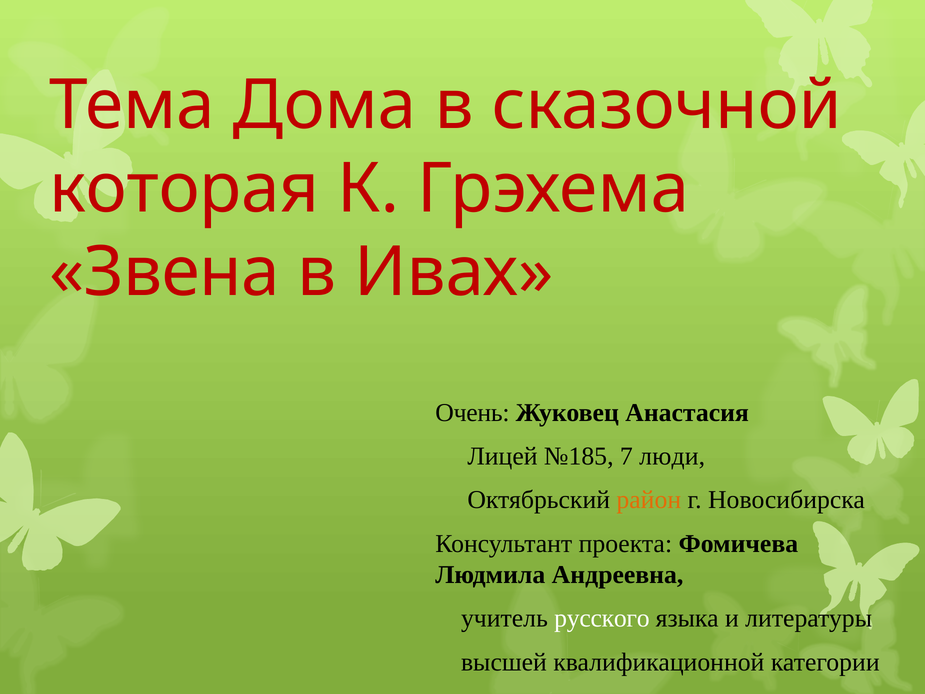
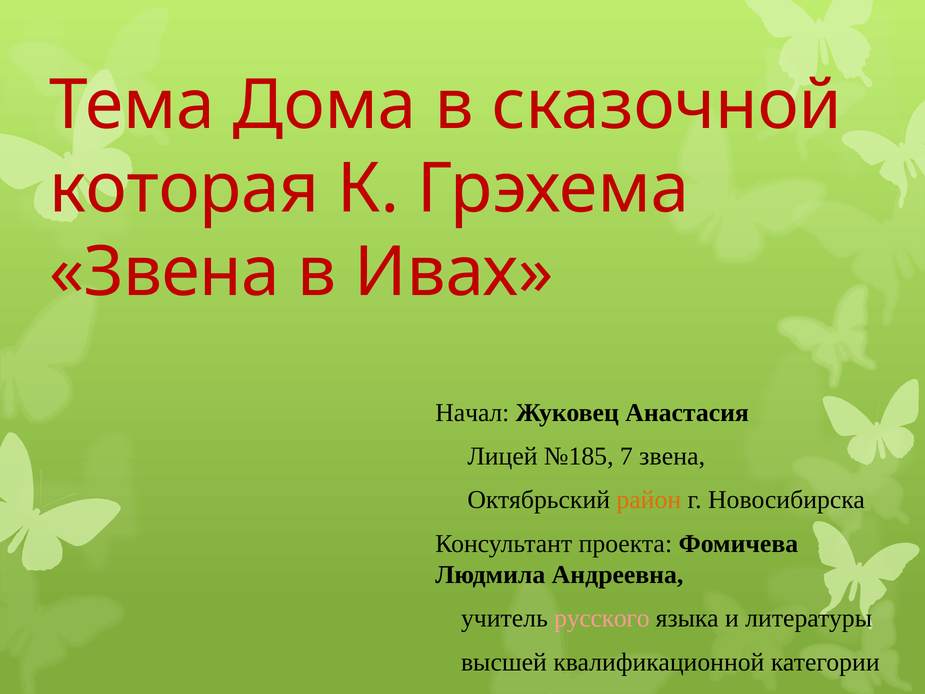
Очень: Очень -> Начал
7 люди: люди -> звена
русского colour: white -> pink
